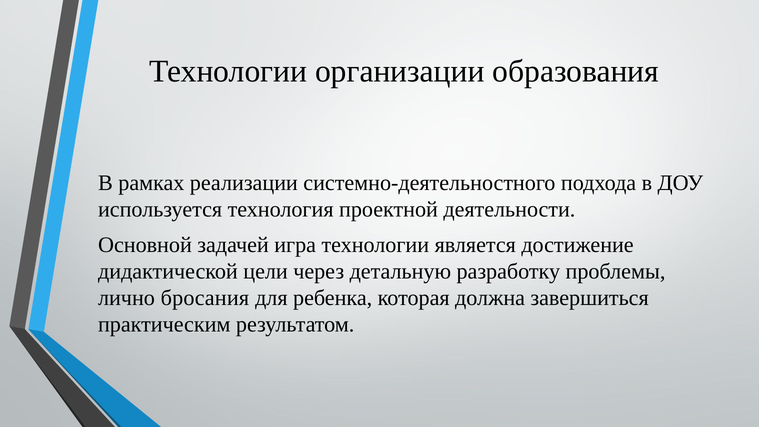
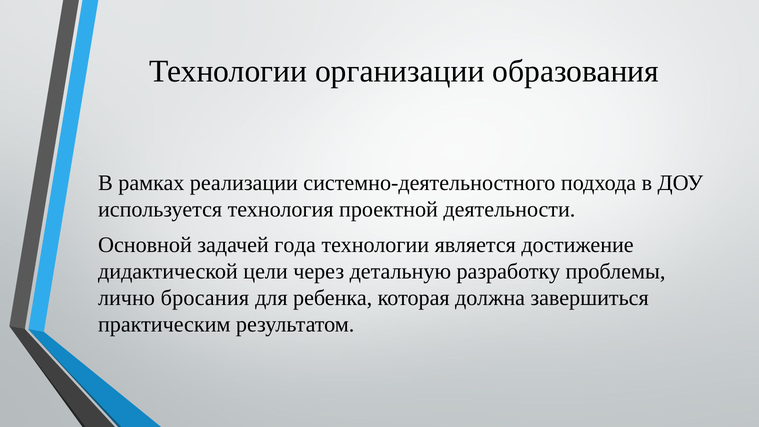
игра: игра -> года
